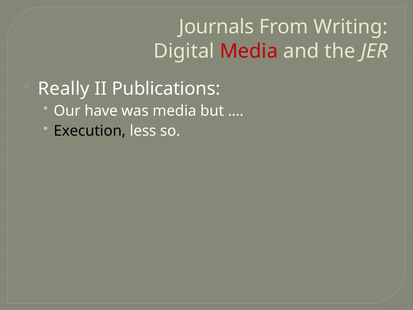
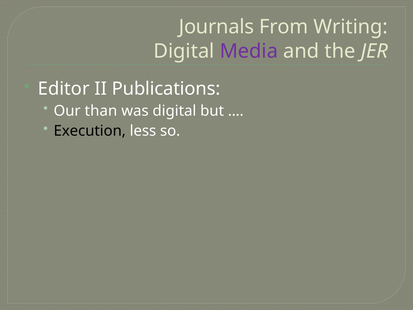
Media at (249, 51) colour: red -> purple
Really: Really -> Editor
have: have -> than
was media: media -> digital
